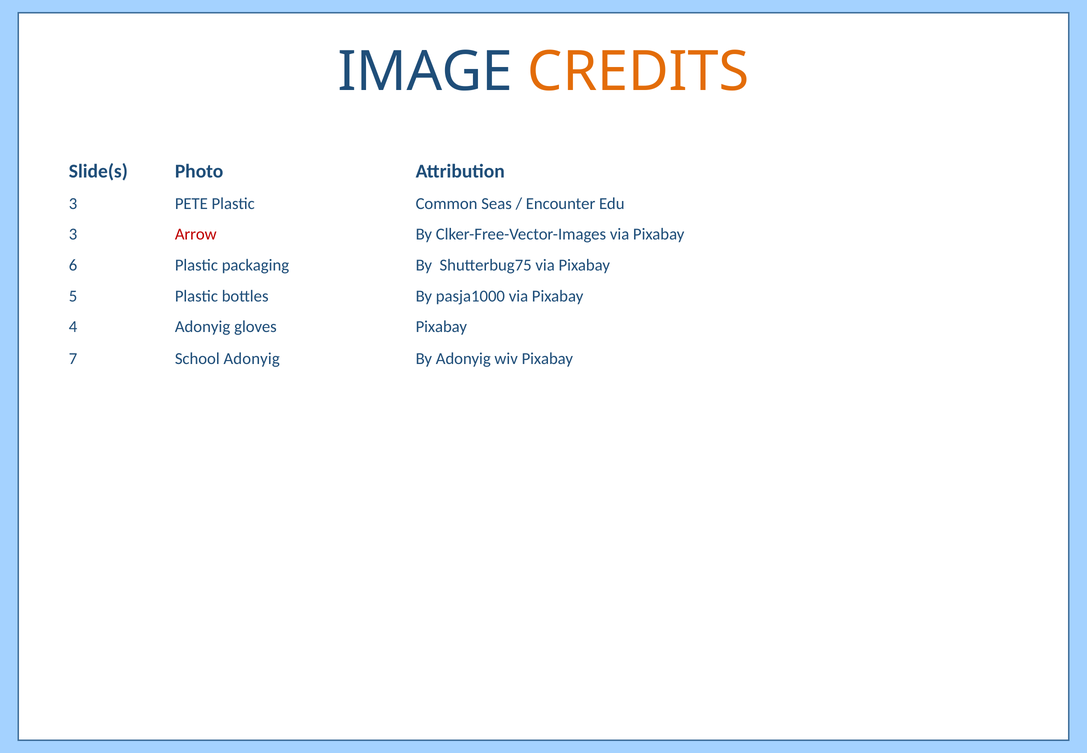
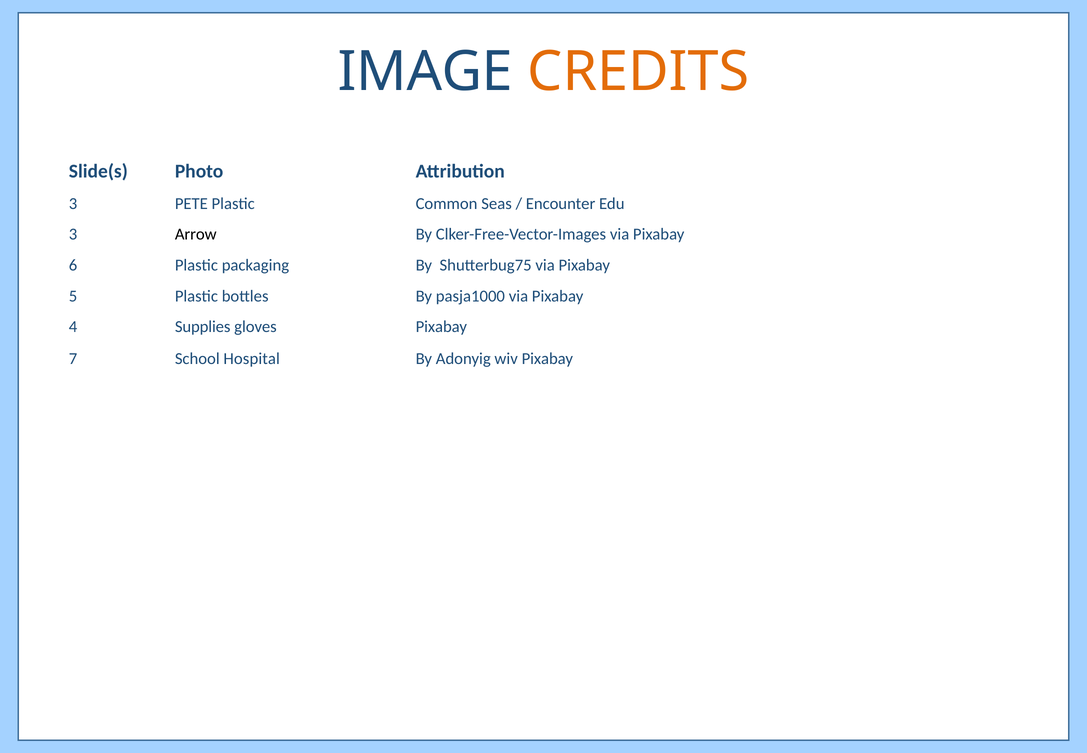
Arrow colour: red -> black
4 Adonyig: Adonyig -> Supplies
School Adonyig: Adonyig -> Hospital
